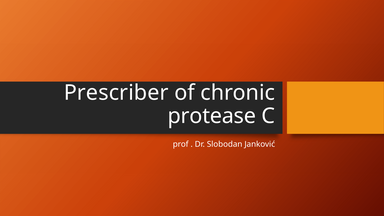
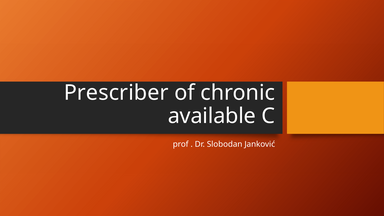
protease: protease -> available
